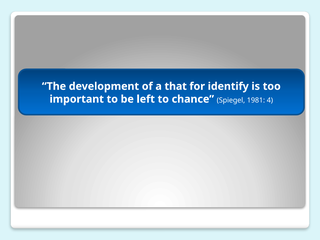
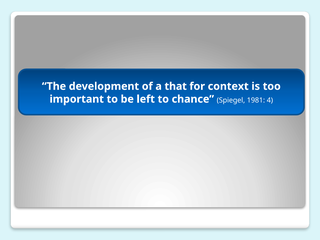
identify: identify -> context
